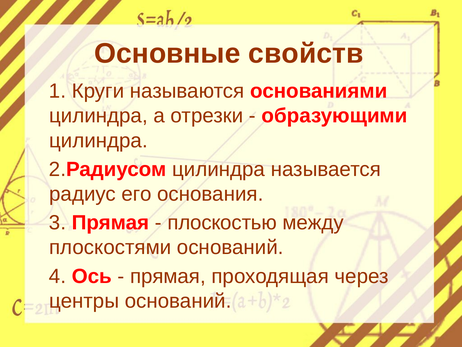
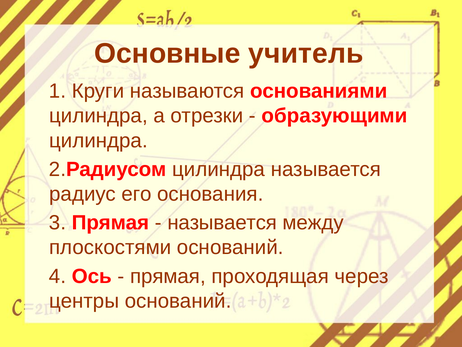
свойств: свойств -> учитель
плоскостью at (222, 223): плоскостью -> называется
